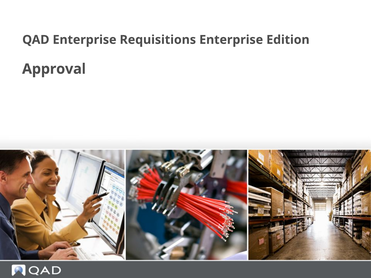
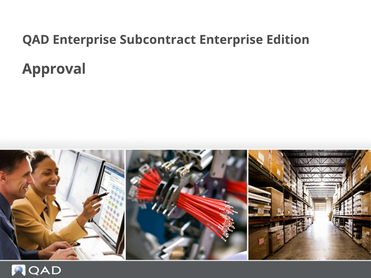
Requisitions: Requisitions -> Subcontract
